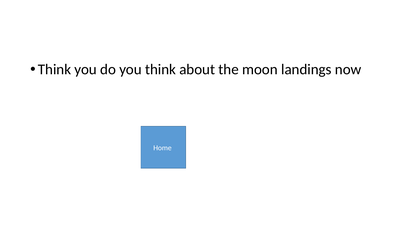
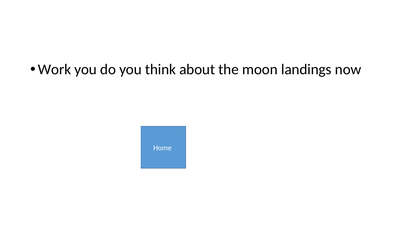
Think at (54, 69): Think -> Work
